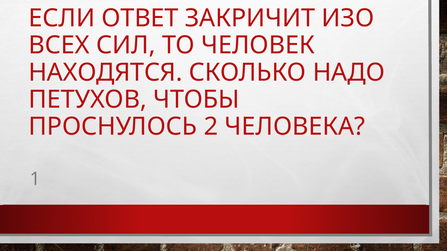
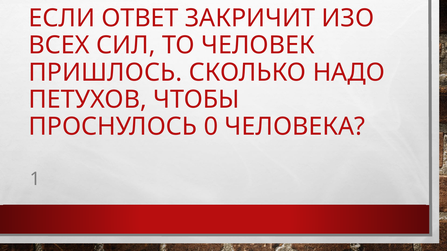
НАХОДЯТСЯ: НАХОДЯТСЯ -> ПРИШЛОСЬ
2: 2 -> 0
